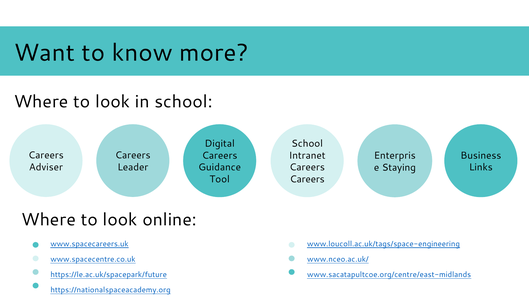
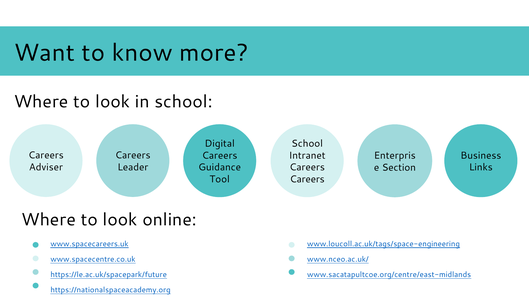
Staying: Staying -> Section
